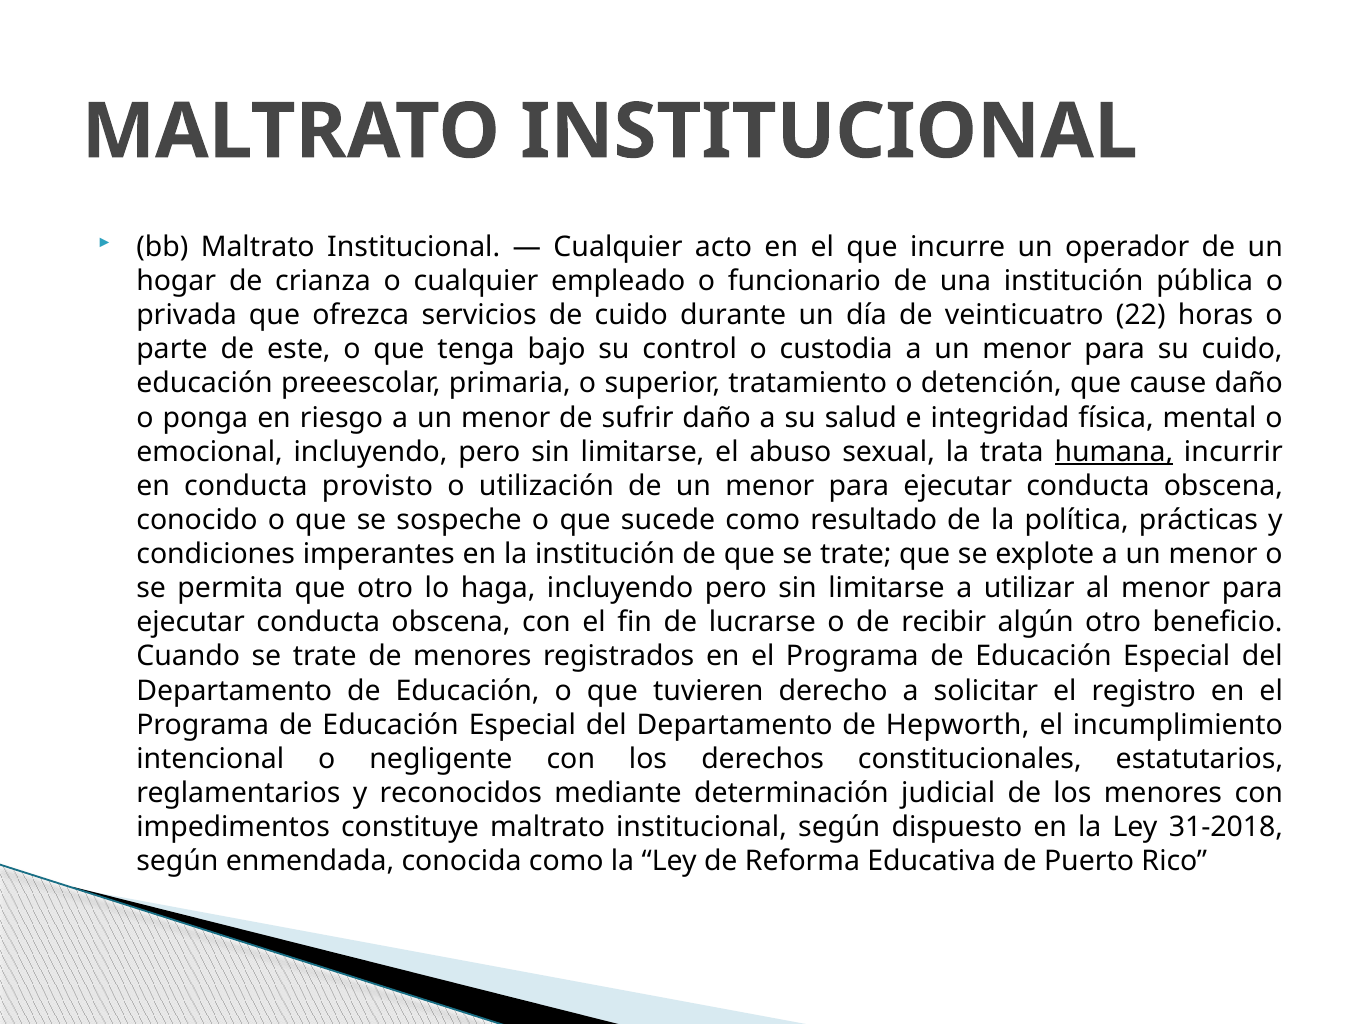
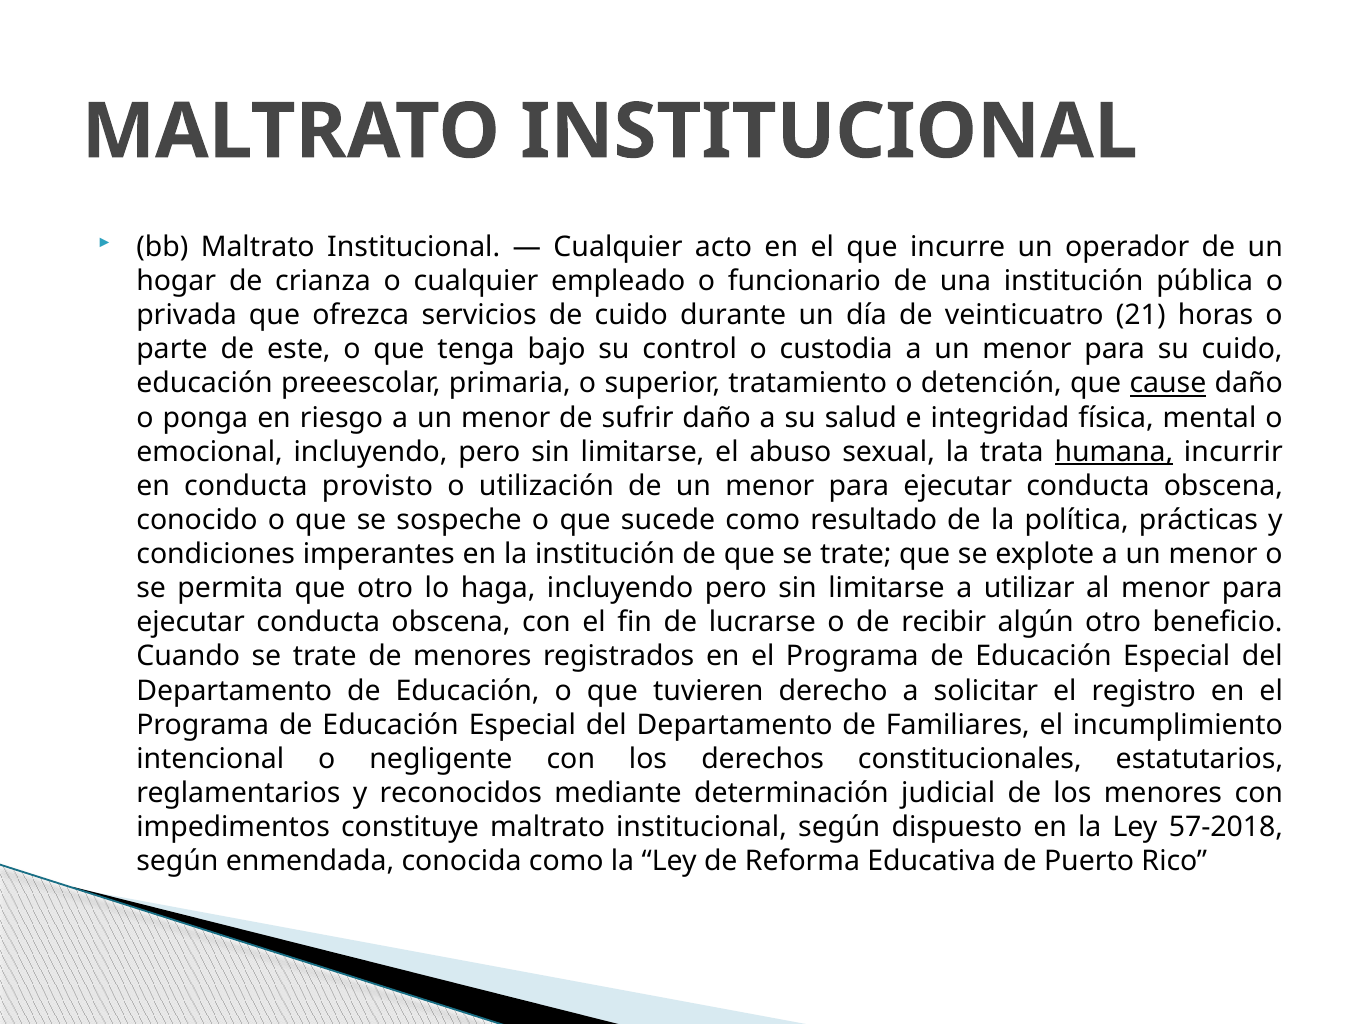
22: 22 -> 21
cause underline: none -> present
Hepworth: Hepworth -> Familiares
31-2018: 31-2018 -> 57-2018
